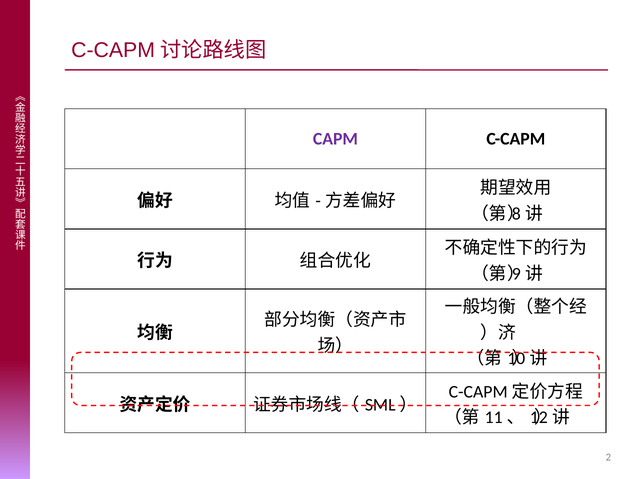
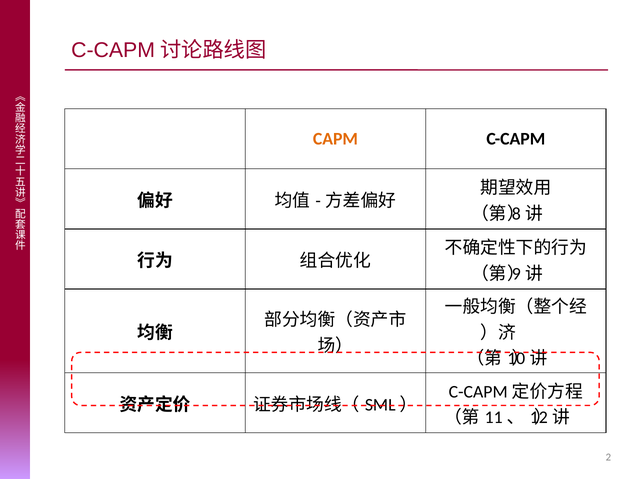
CAPM colour: purple -> orange
